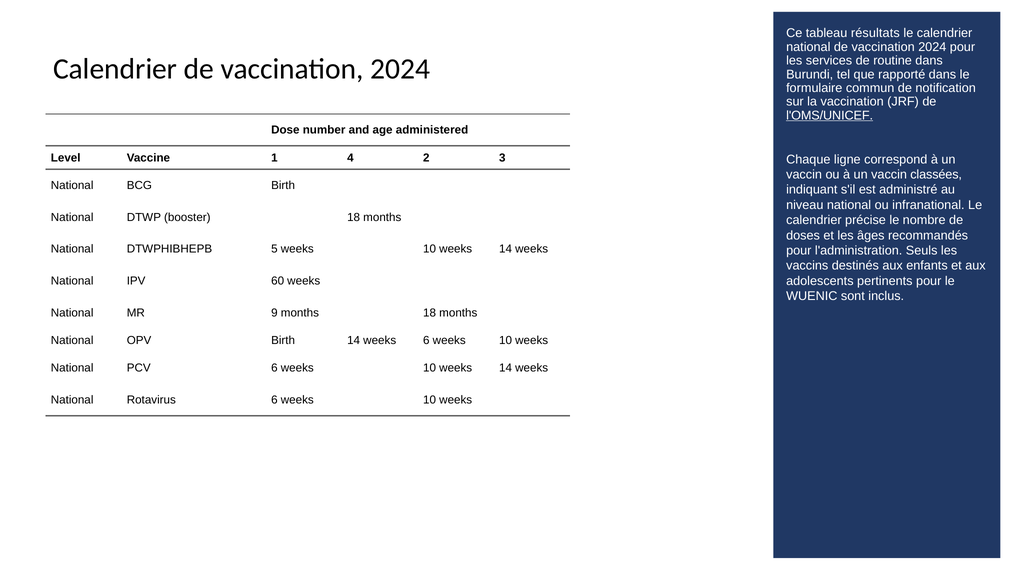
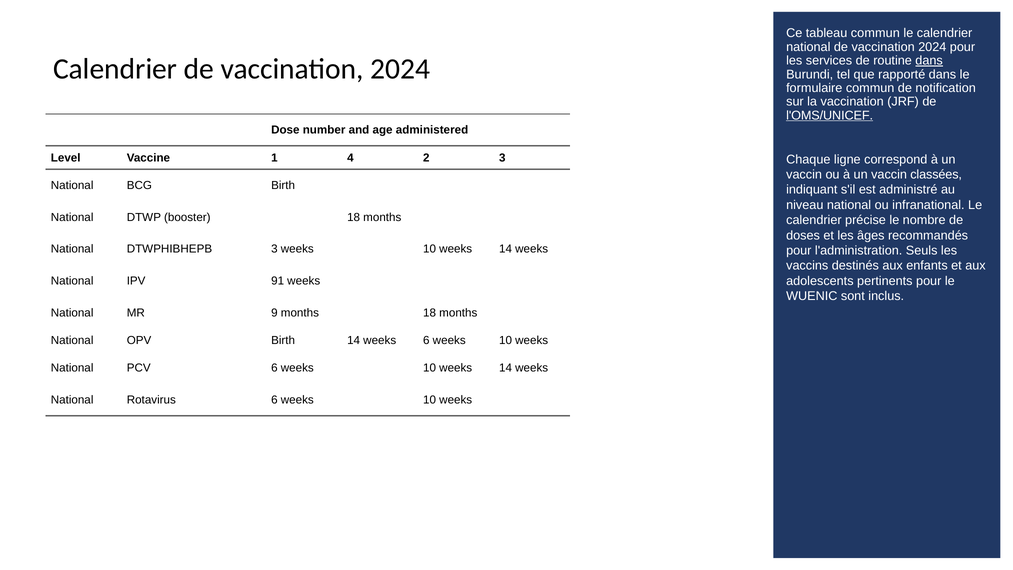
tableau résultats: résultats -> commun
dans at (929, 61) underline: none -> present
DTWPHIBHEPB 5: 5 -> 3
60: 60 -> 91
